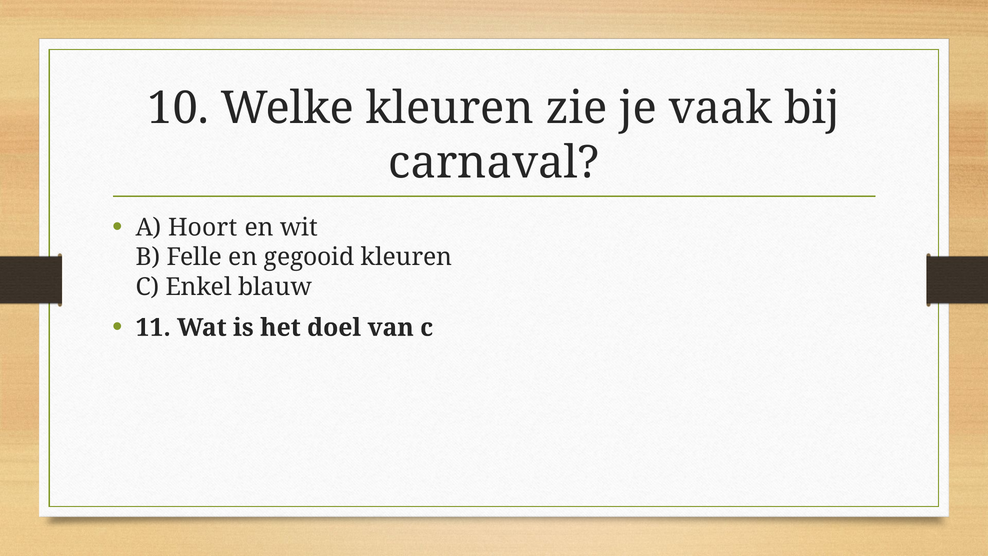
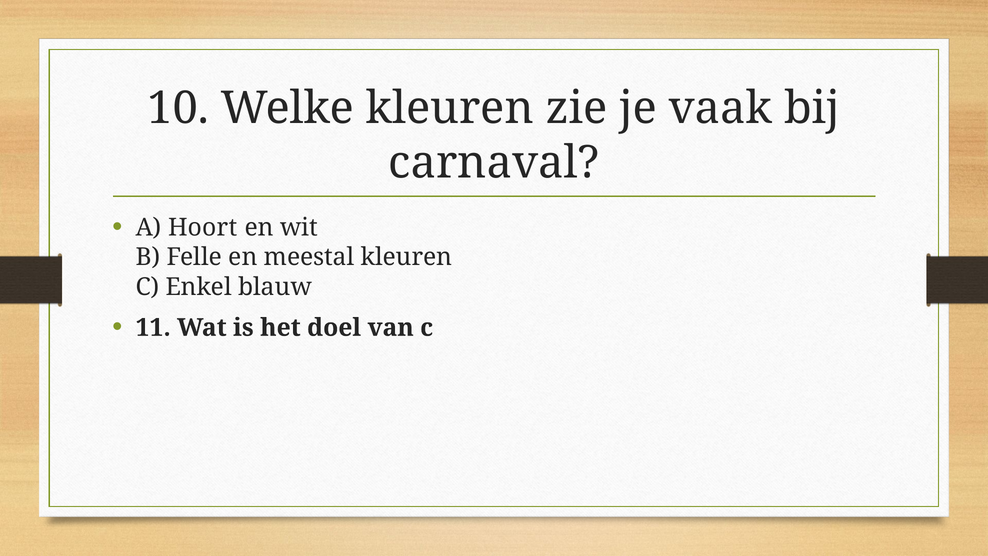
gegooid: gegooid -> meestal
